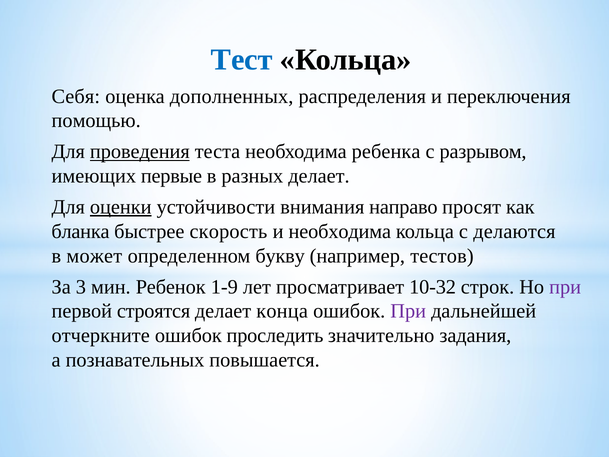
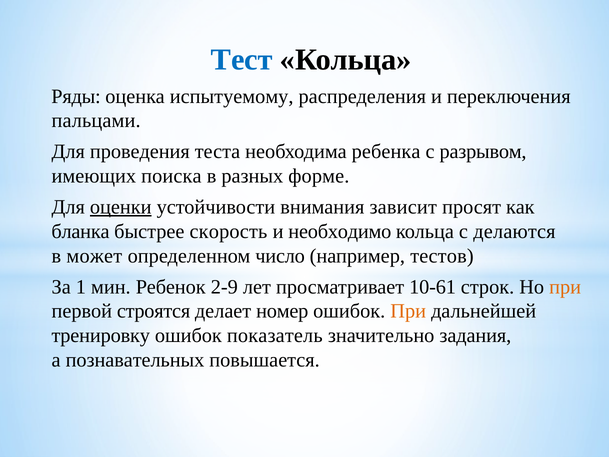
Себя: Себя -> Ряды
дополненных: дополненных -> испытуемому
помощью: помощью -> пальцами
проведения underline: present -> none
первые: первые -> поиска
разных делает: делает -> форме
направо: направо -> зависит
и необходима: необходима -> необходимо
букву: букву -> число
3: 3 -> 1
1-9: 1-9 -> 2-9
10-32: 10-32 -> 10-61
при at (565, 287) colour: purple -> orange
конца: конца -> номер
При at (408, 311) colour: purple -> orange
отчеркните: отчеркните -> тренировку
проследить: проследить -> показатель
